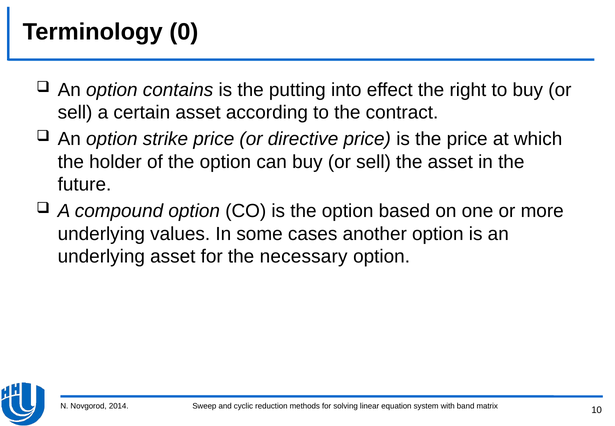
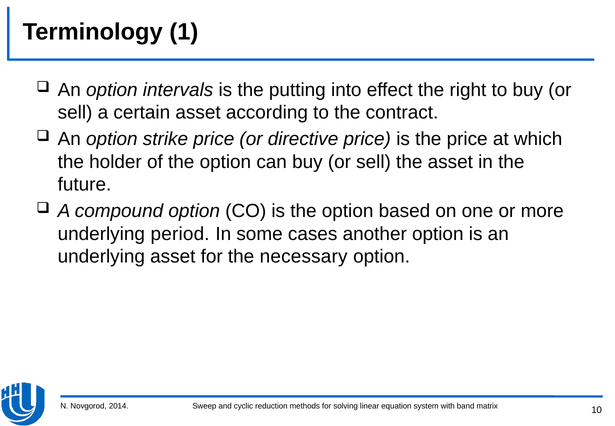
0: 0 -> 1
contains: contains -> intervals
values: values -> period
